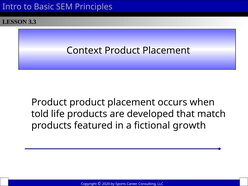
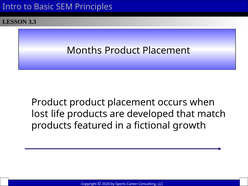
Context: Context -> Months
told: told -> lost
